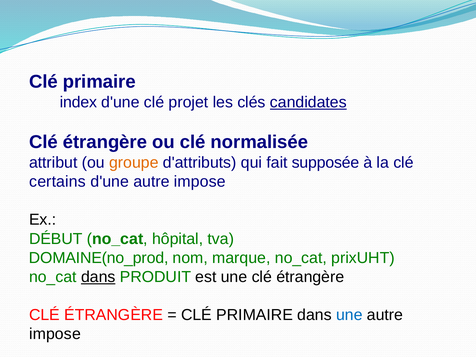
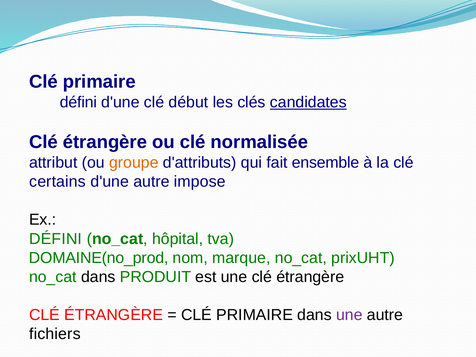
index at (78, 102): index -> défini
projet: projet -> début
supposée: supposée -> ensemble
DÉBUT at (56, 239): DÉBUT -> DÉFINI
dans at (98, 277) underline: present -> none
une at (349, 315) colour: blue -> purple
impose at (55, 334): impose -> fichiers
